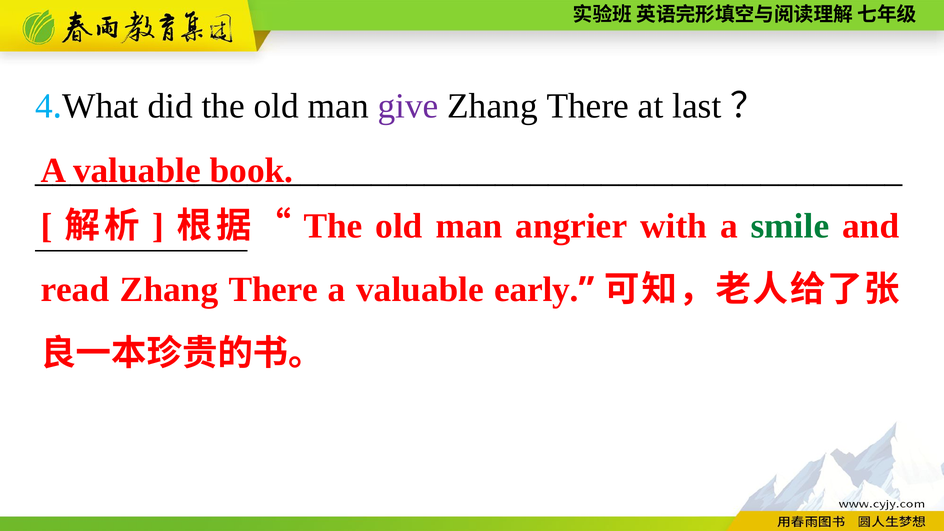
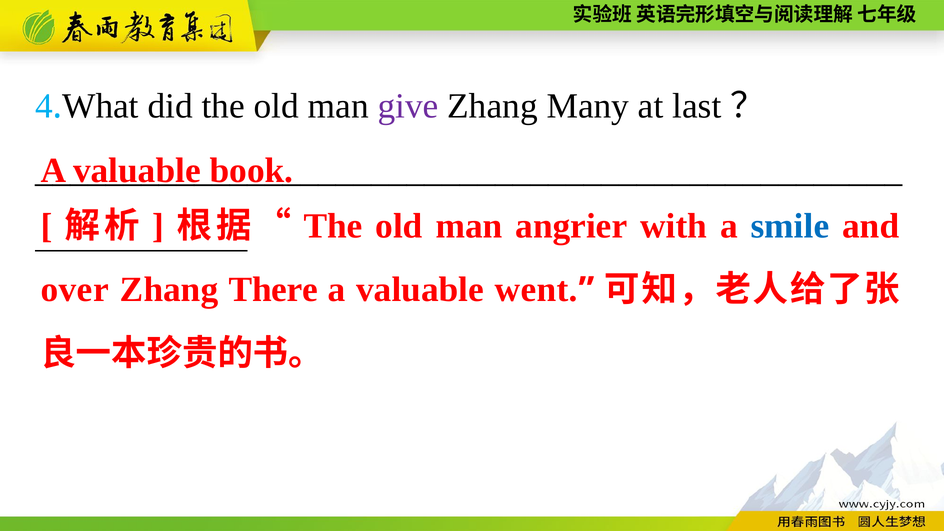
There at (588, 106): There -> Many
smile colour: green -> blue
read: read -> over
early: early -> went
